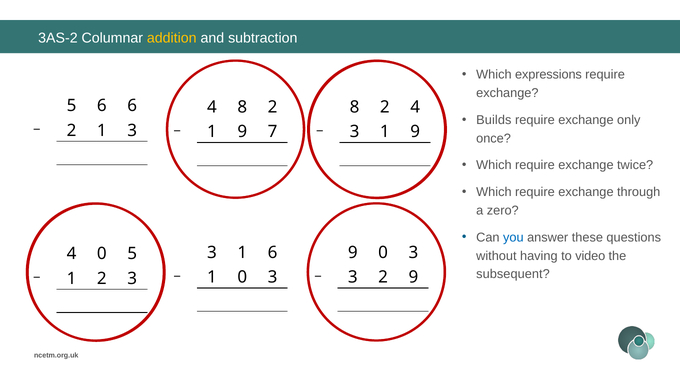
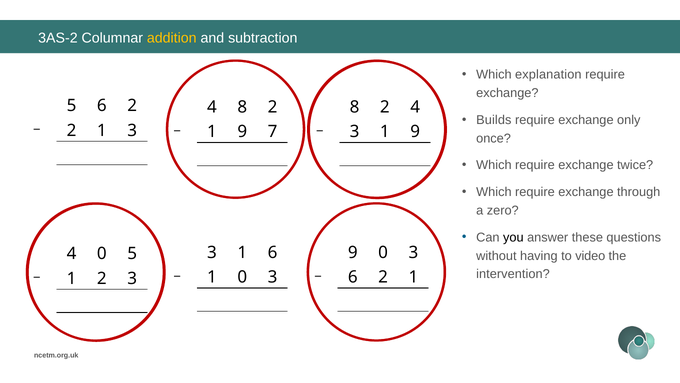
expressions: expressions -> explanation
5 6 6: 6 -> 2
you colour: blue -> black
subsequent: subsequent -> intervention
3 at (353, 277): 3 -> 6
9 at (413, 277): 9 -> 1
